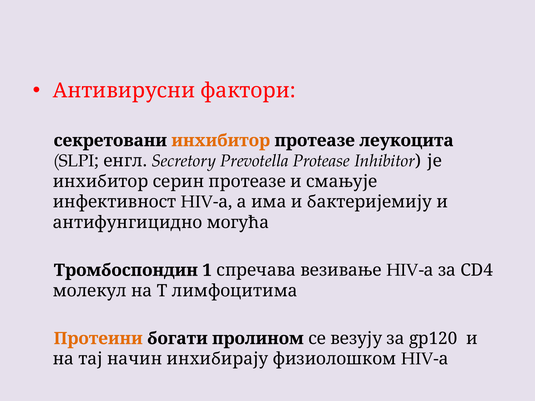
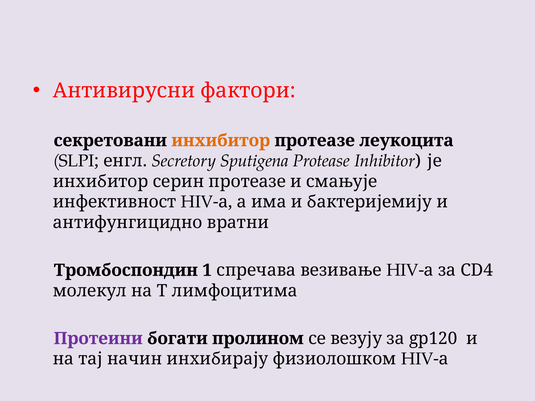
Prevotella: Prevotella -> Sputigena
могућа: могућа -> вратни
Протеини colour: orange -> purple
